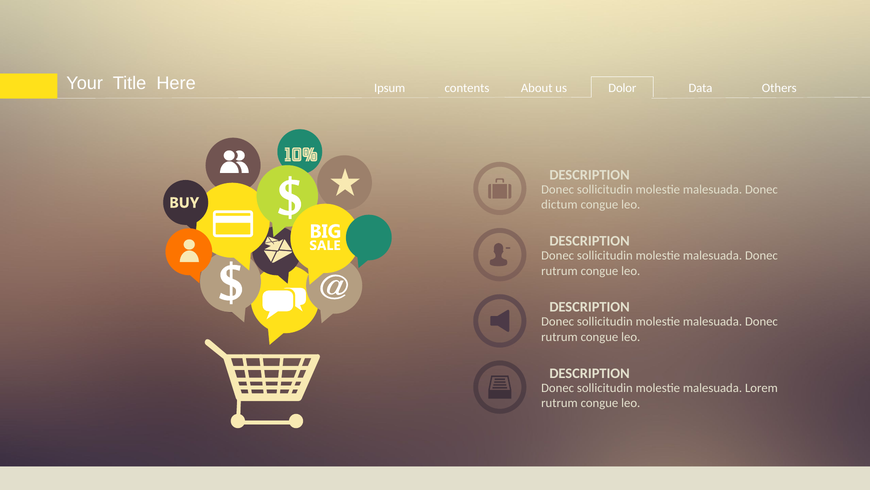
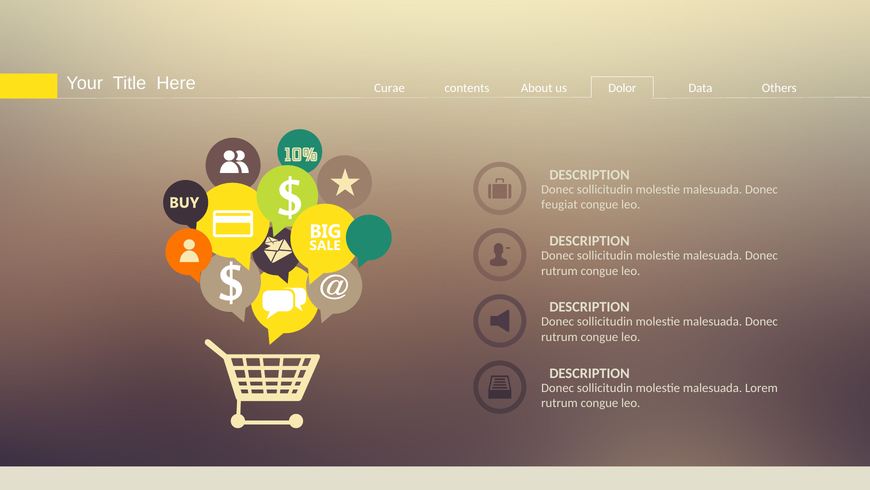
Ipsum: Ipsum -> Curae
dictum: dictum -> feugiat
